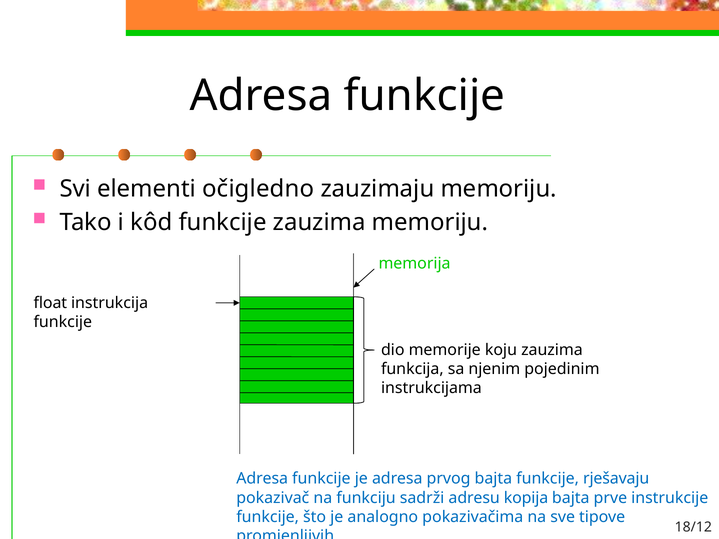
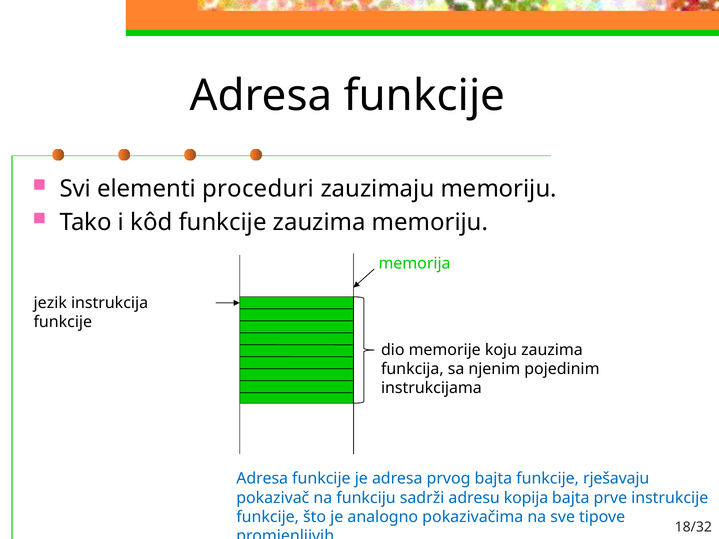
očigledno: očigledno -> proceduri
float: float -> jezik
18/12: 18/12 -> 18/32
